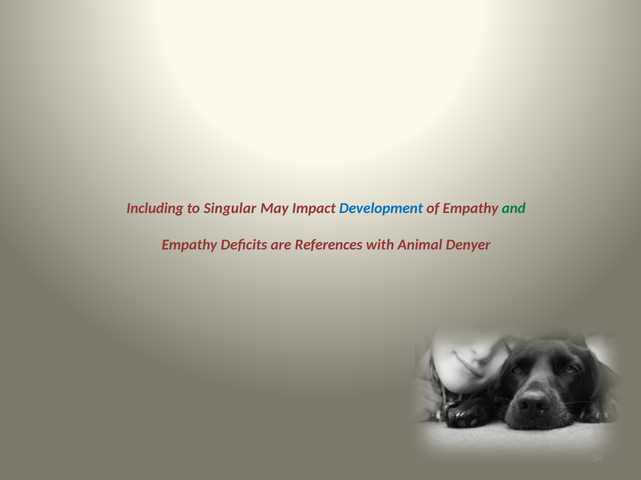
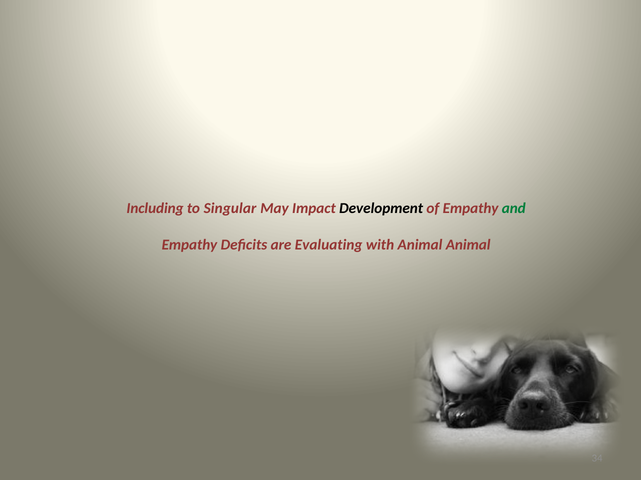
Development colour: blue -> black
References: References -> Evaluating
Animal Denyer: Denyer -> Animal
